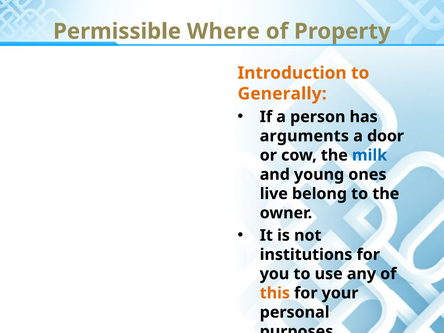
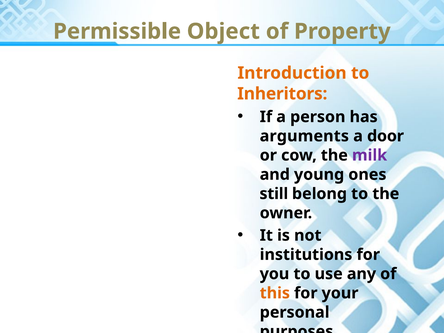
Where: Where -> Object
Generally: Generally -> Inheritors
milk colour: blue -> purple
live: live -> still
